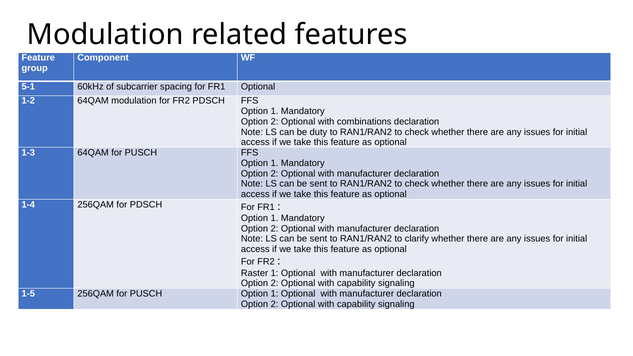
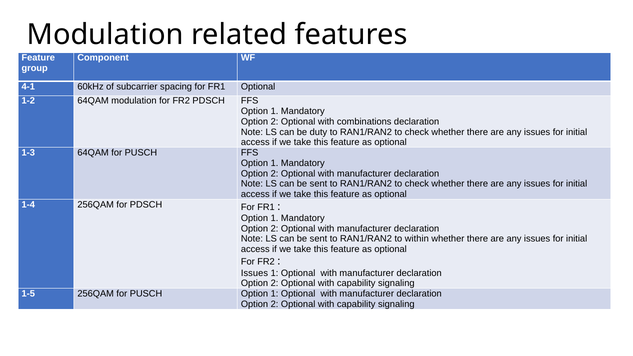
5-1: 5-1 -> 4-1
clarify: clarify -> within
Raster at (254, 273): Raster -> Issues
